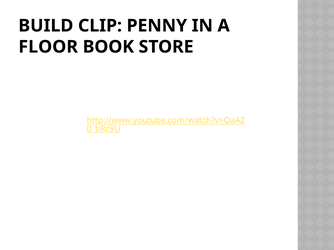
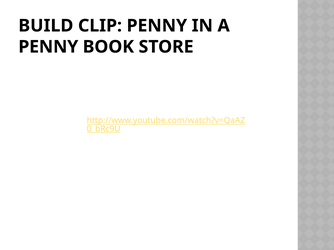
FLOOR at (48, 47): FLOOR -> PENNY
